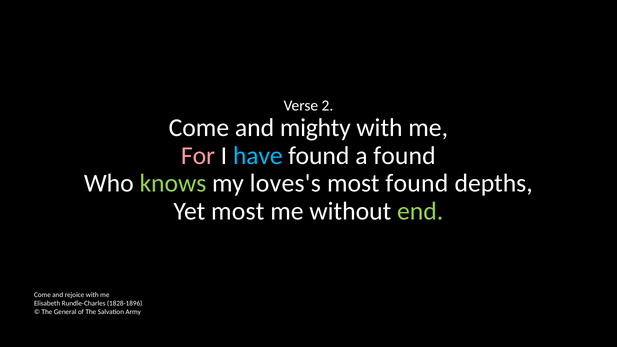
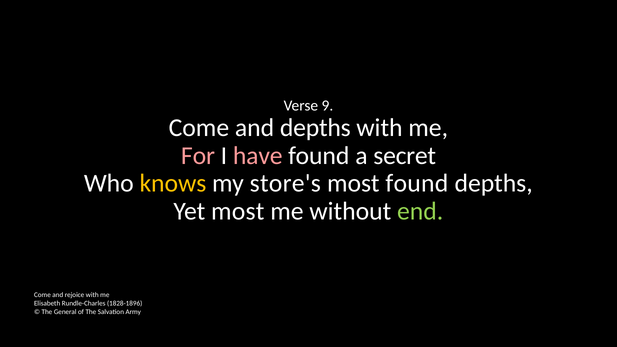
2: 2 -> 9
and mighty: mighty -> depths
have colour: light blue -> pink
a found: found -> secret
knows colour: light green -> yellow
loves's: loves's -> store's
